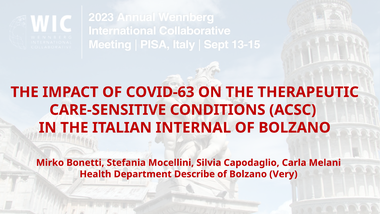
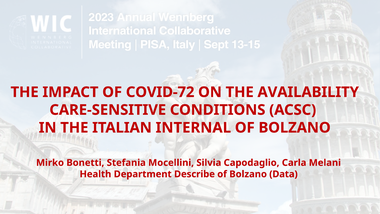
COVID-63: COVID-63 -> COVID-72
THERAPEUTIC: THERAPEUTIC -> AVAILABILITY
Very: Very -> Data
